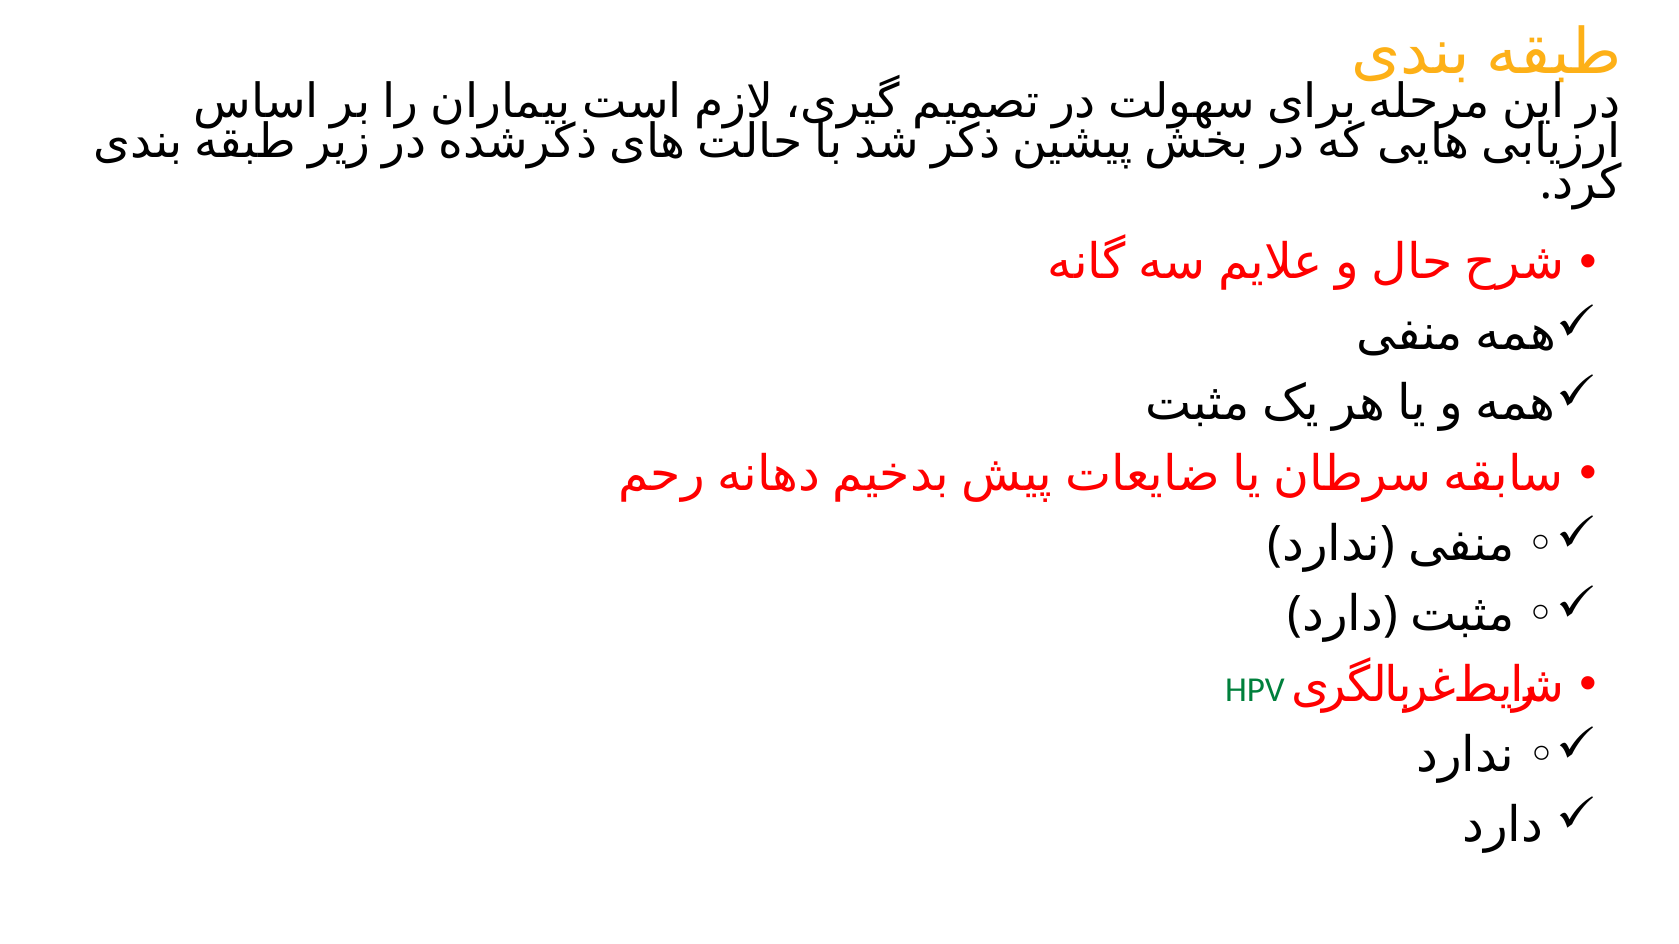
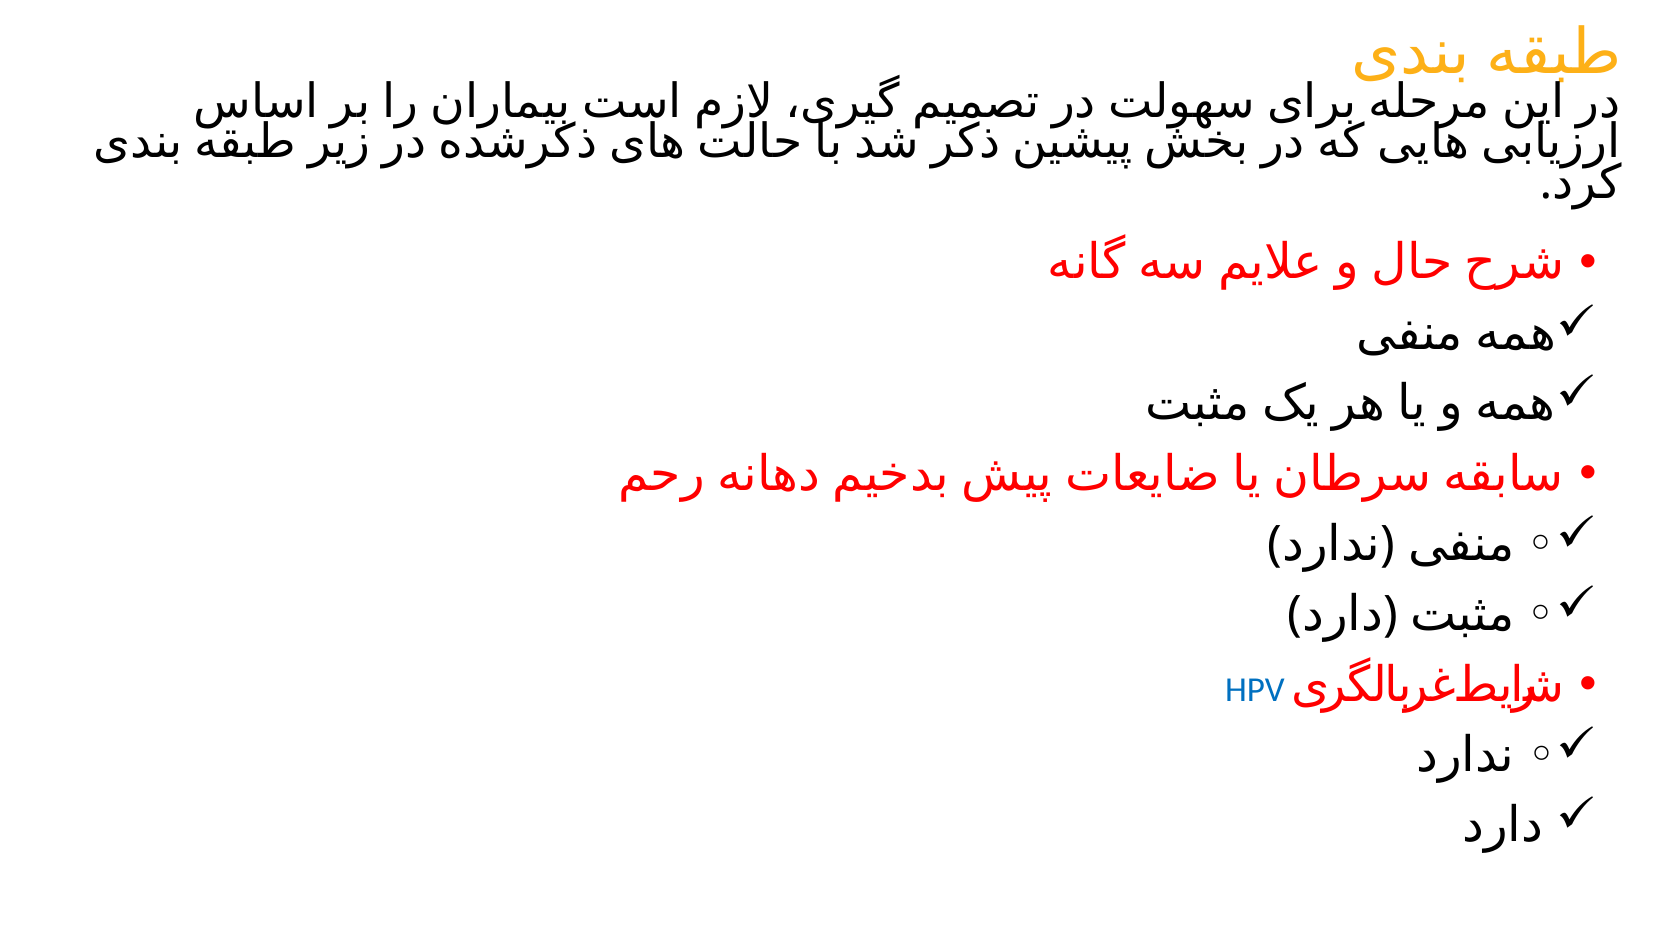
HPV colour: green -> blue
